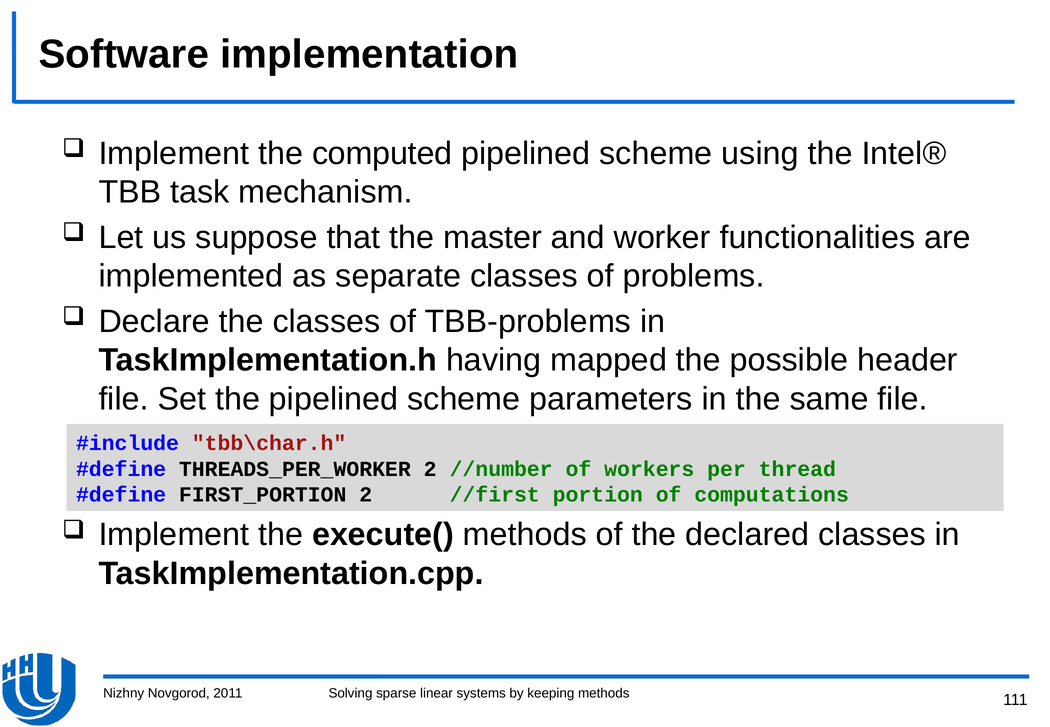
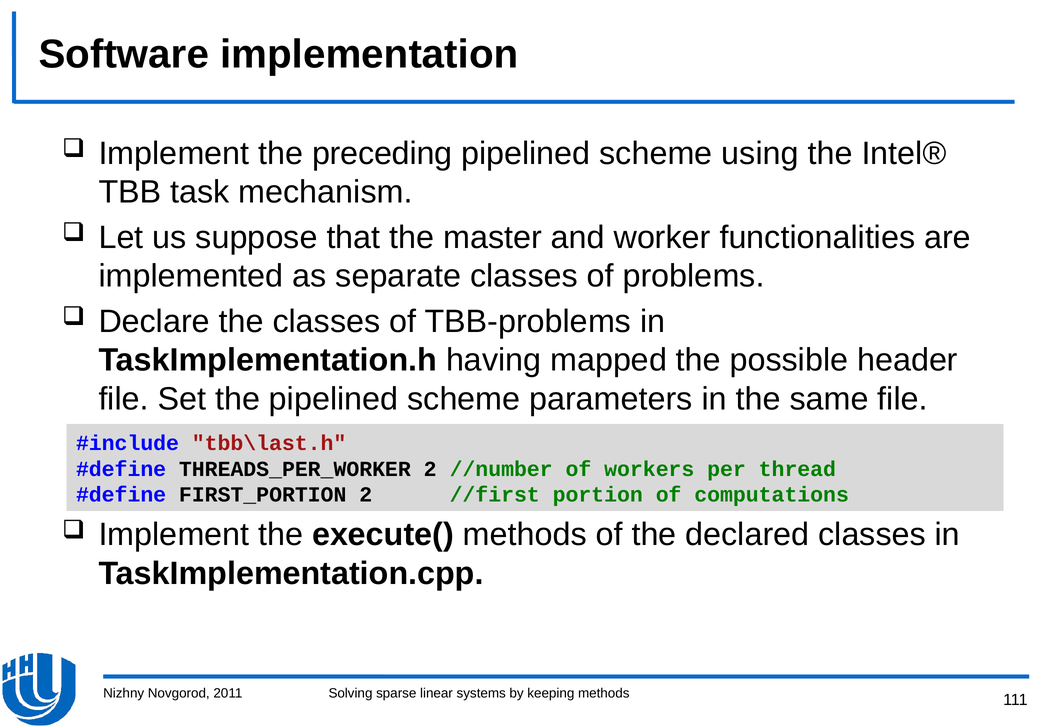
computed: computed -> preceding
tbb\char.h: tbb\char.h -> tbb\last.h
